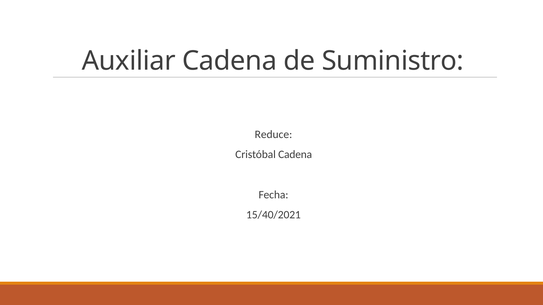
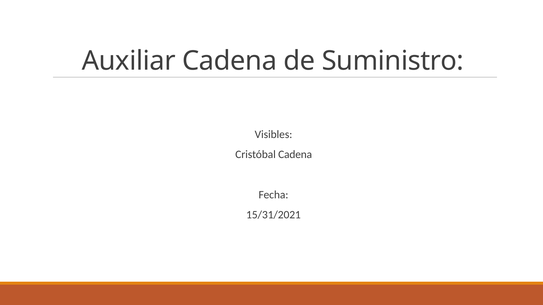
Reduce: Reduce -> Visibles
15/40/2021: 15/40/2021 -> 15/31/2021
